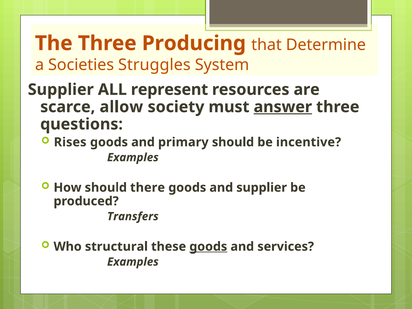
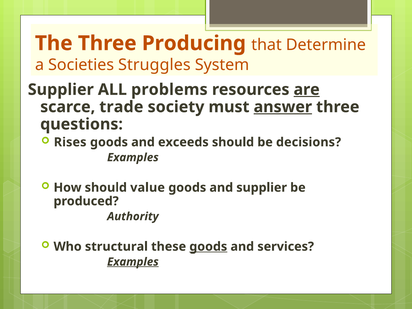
represent: represent -> problems
are underline: none -> present
allow: allow -> trade
primary: primary -> exceeds
incentive: incentive -> decisions
there: there -> value
Transfers: Transfers -> Authority
Examples at (133, 262) underline: none -> present
